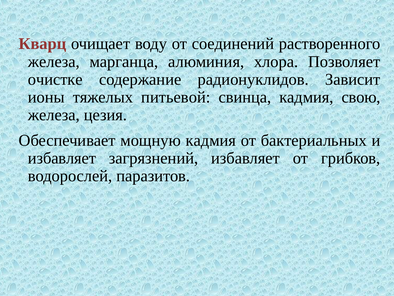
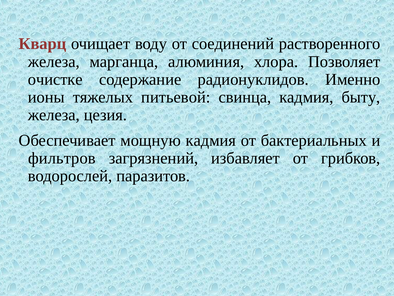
Зависит: Зависит -> Именно
свою: свою -> быту
избавляет at (62, 158): избавляет -> фильтров
